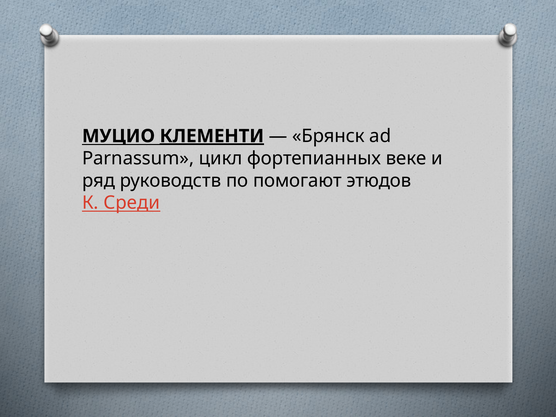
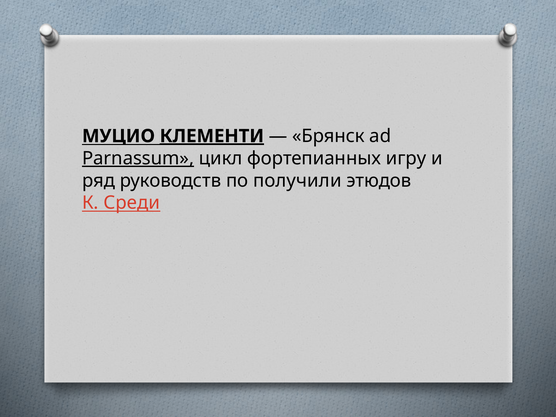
Parnassum underline: none -> present
веке: веке -> игру
помогают: помогают -> получили
